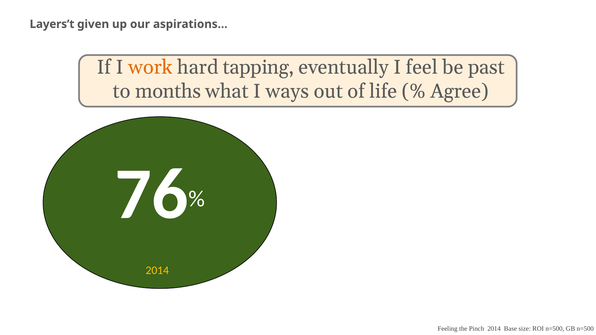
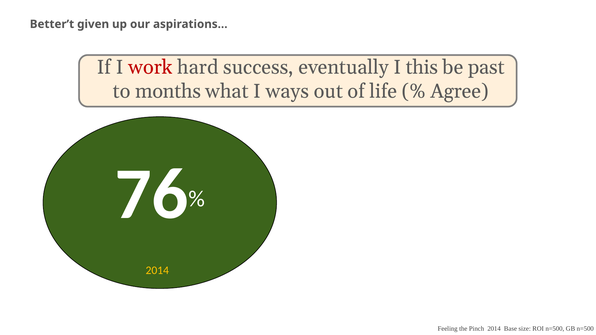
Layers’t: Layers’t -> Better’t
work colour: orange -> red
tapping: tapping -> success
feel: feel -> this
